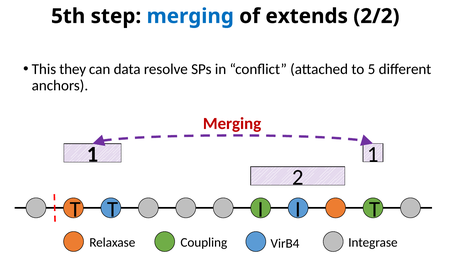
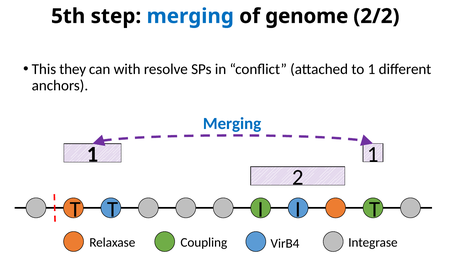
extends: extends -> genome
data: data -> with
to 5: 5 -> 1
Merging at (232, 124) colour: red -> blue
